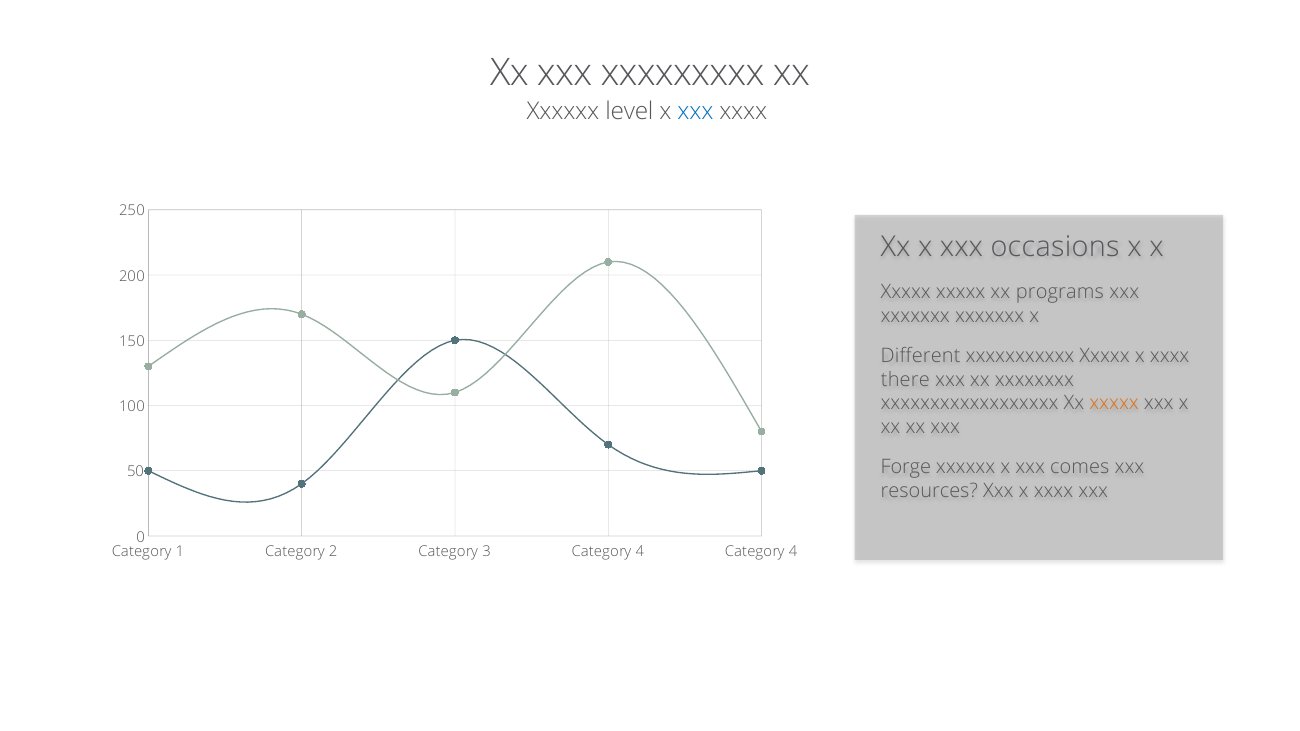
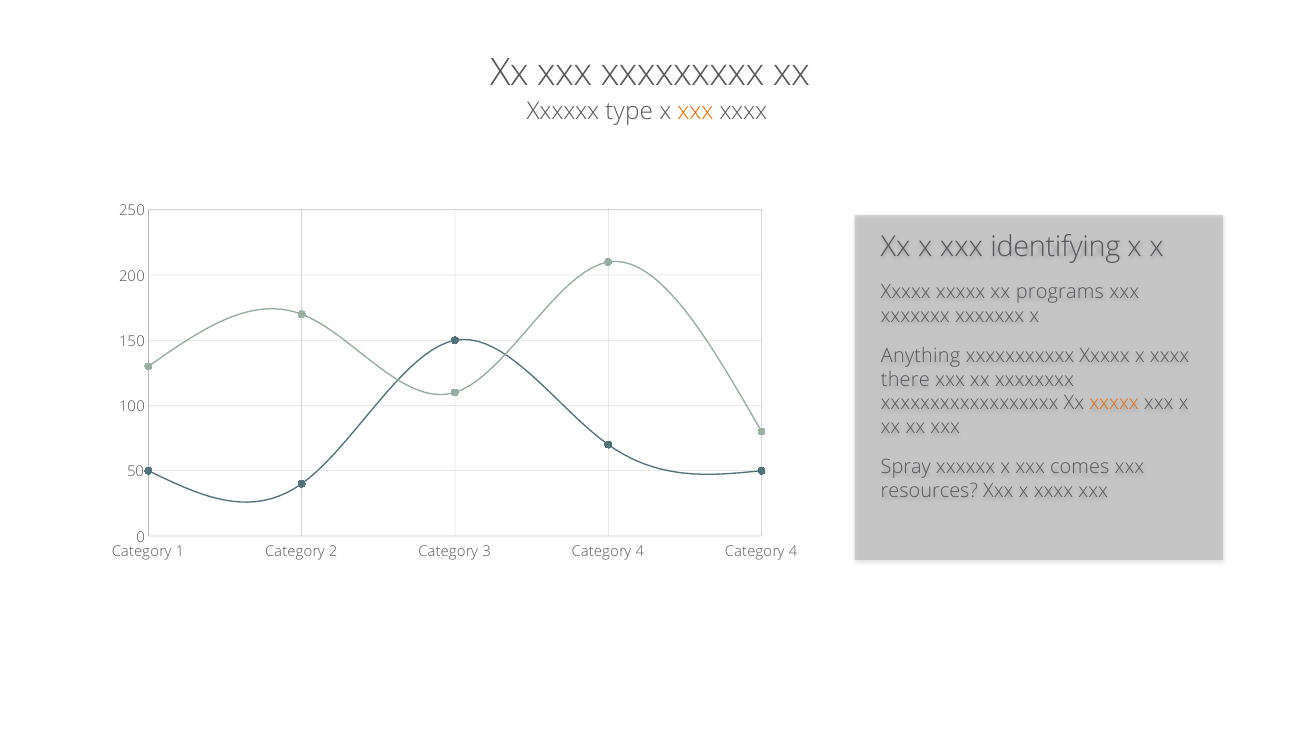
level: level -> type
xxx at (695, 112) colour: blue -> orange
occasions: occasions -> identifying
Different: Different -> Anything
Forge: Forge -> Spray
